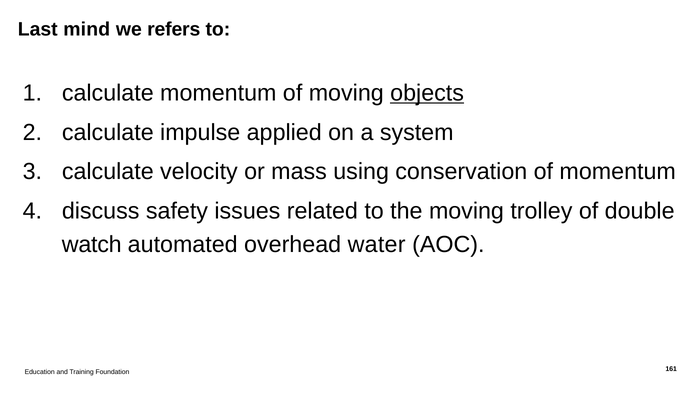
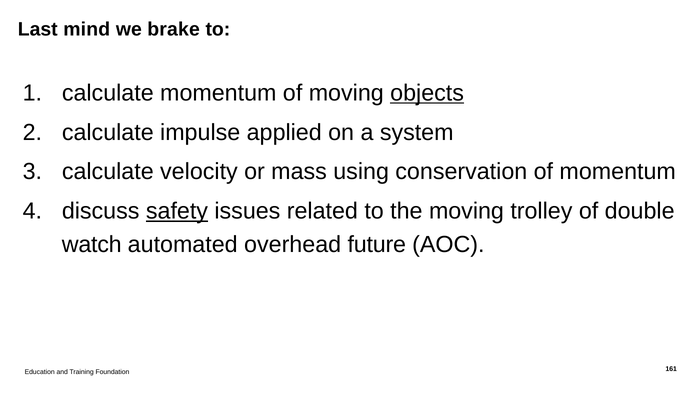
refers: refers -> brake
safety underline: none -> present
water: water -> future
